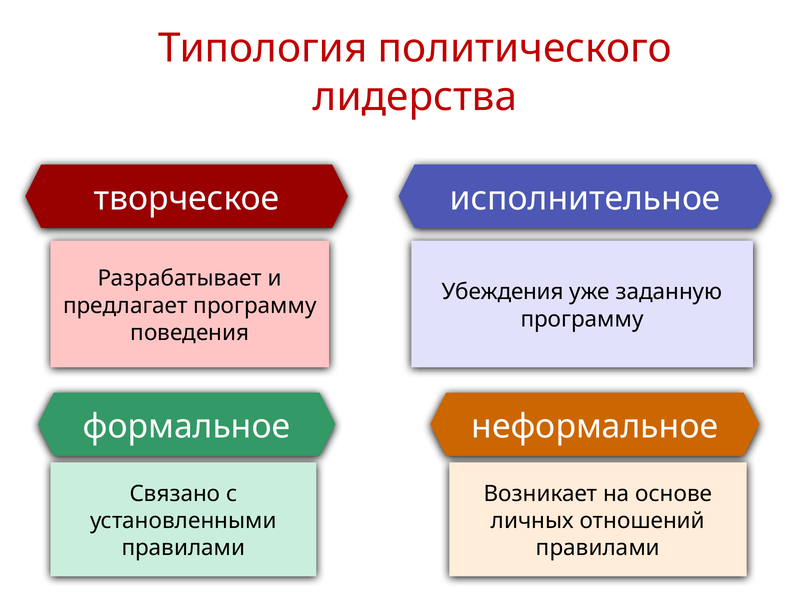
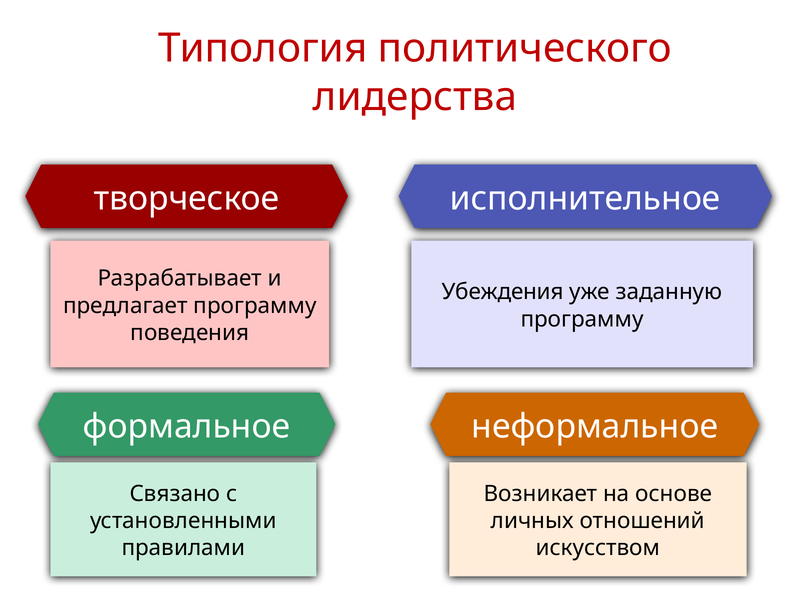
правилами at (598, 547): правилами -> искусством
